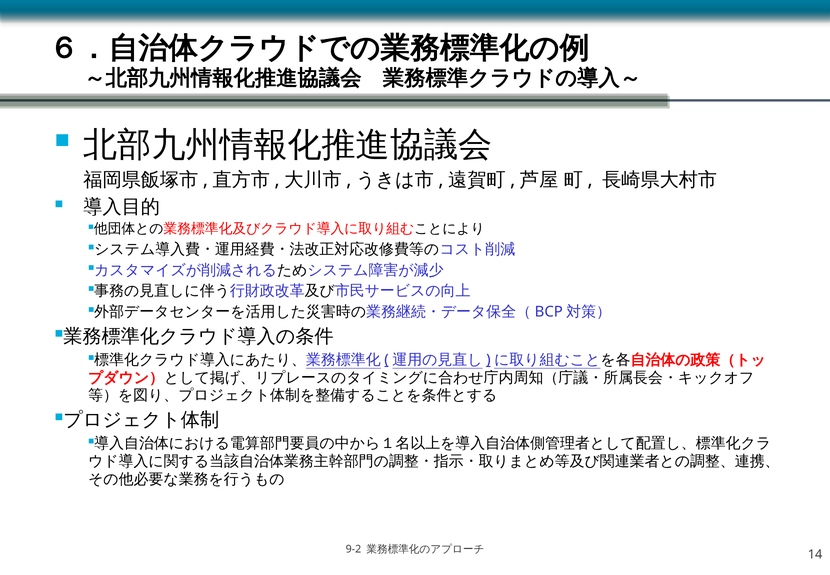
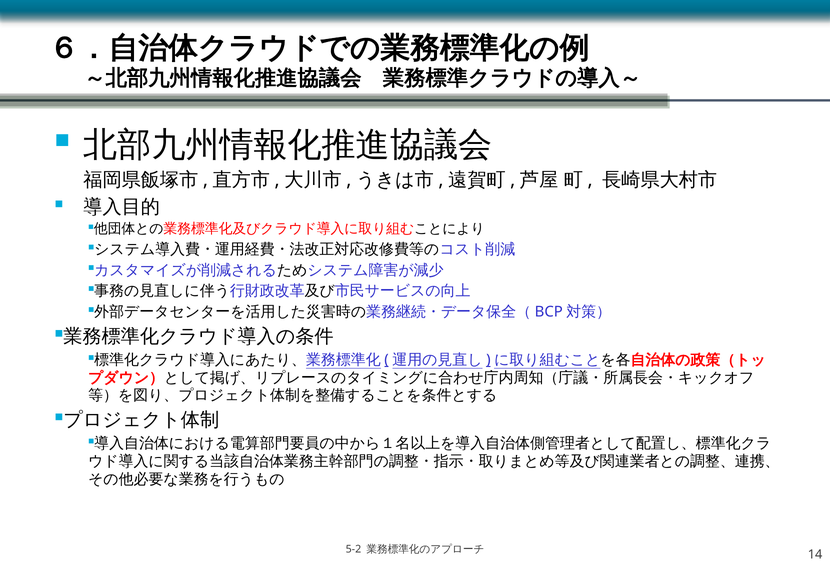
9-2: 9-2 -> 5-2
